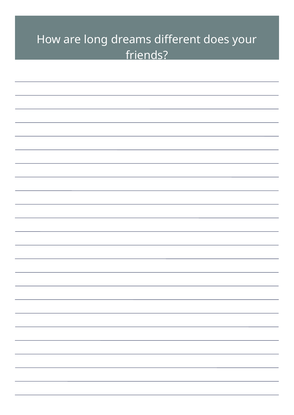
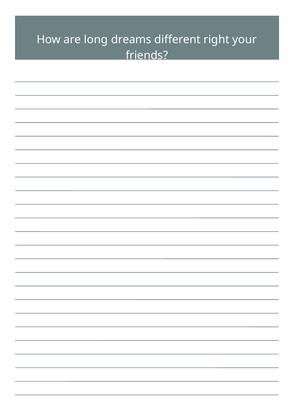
does: does -> right
